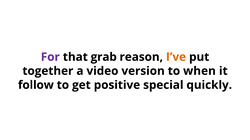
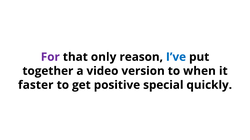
grab: grab -> only
I’ve colour: orange -> blue
follow: follow -> faster
